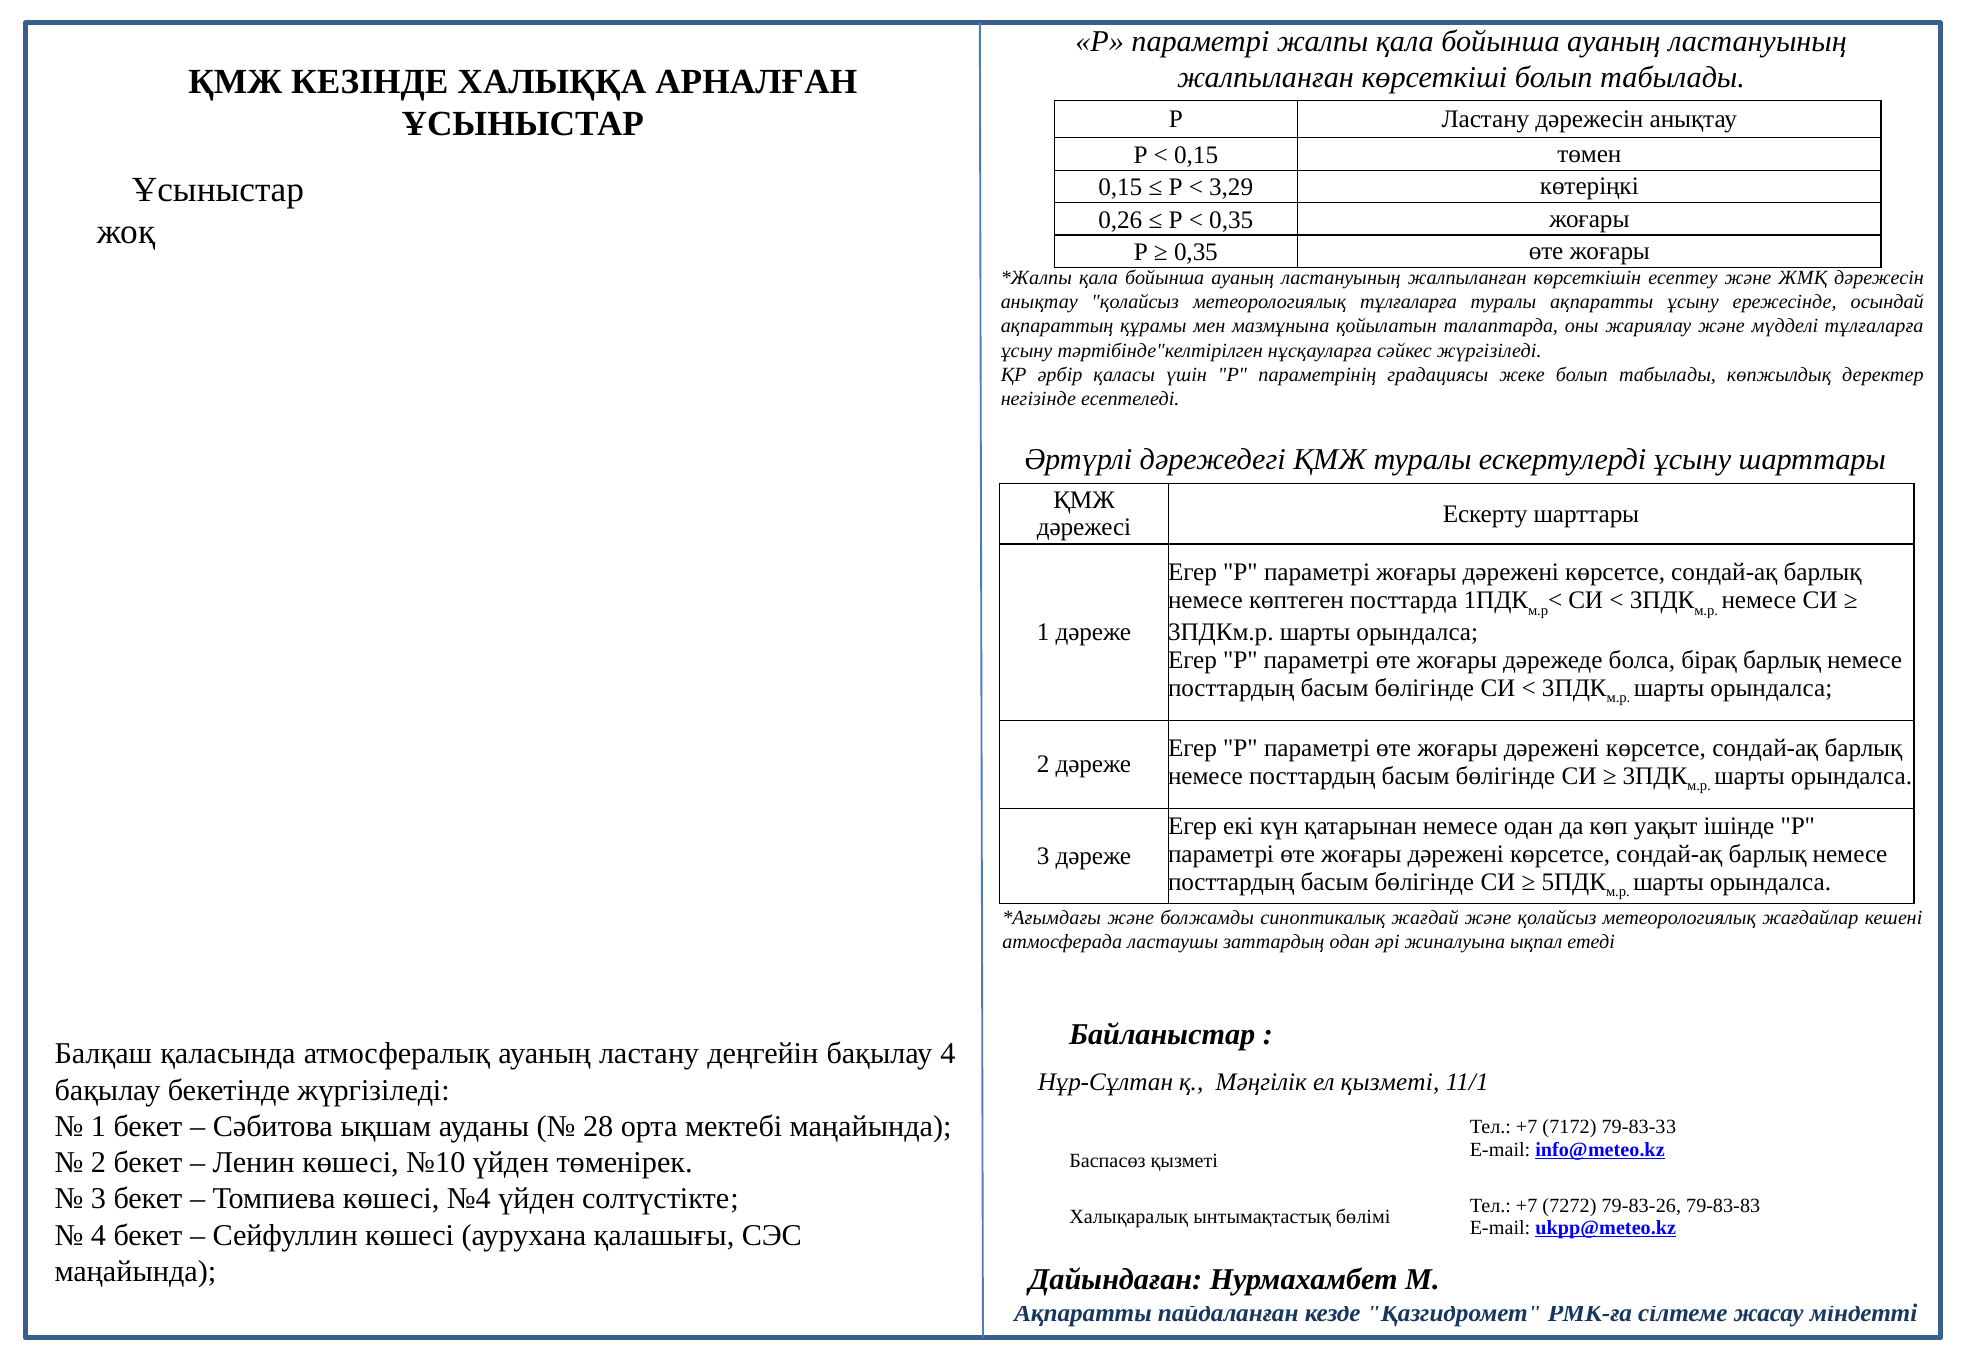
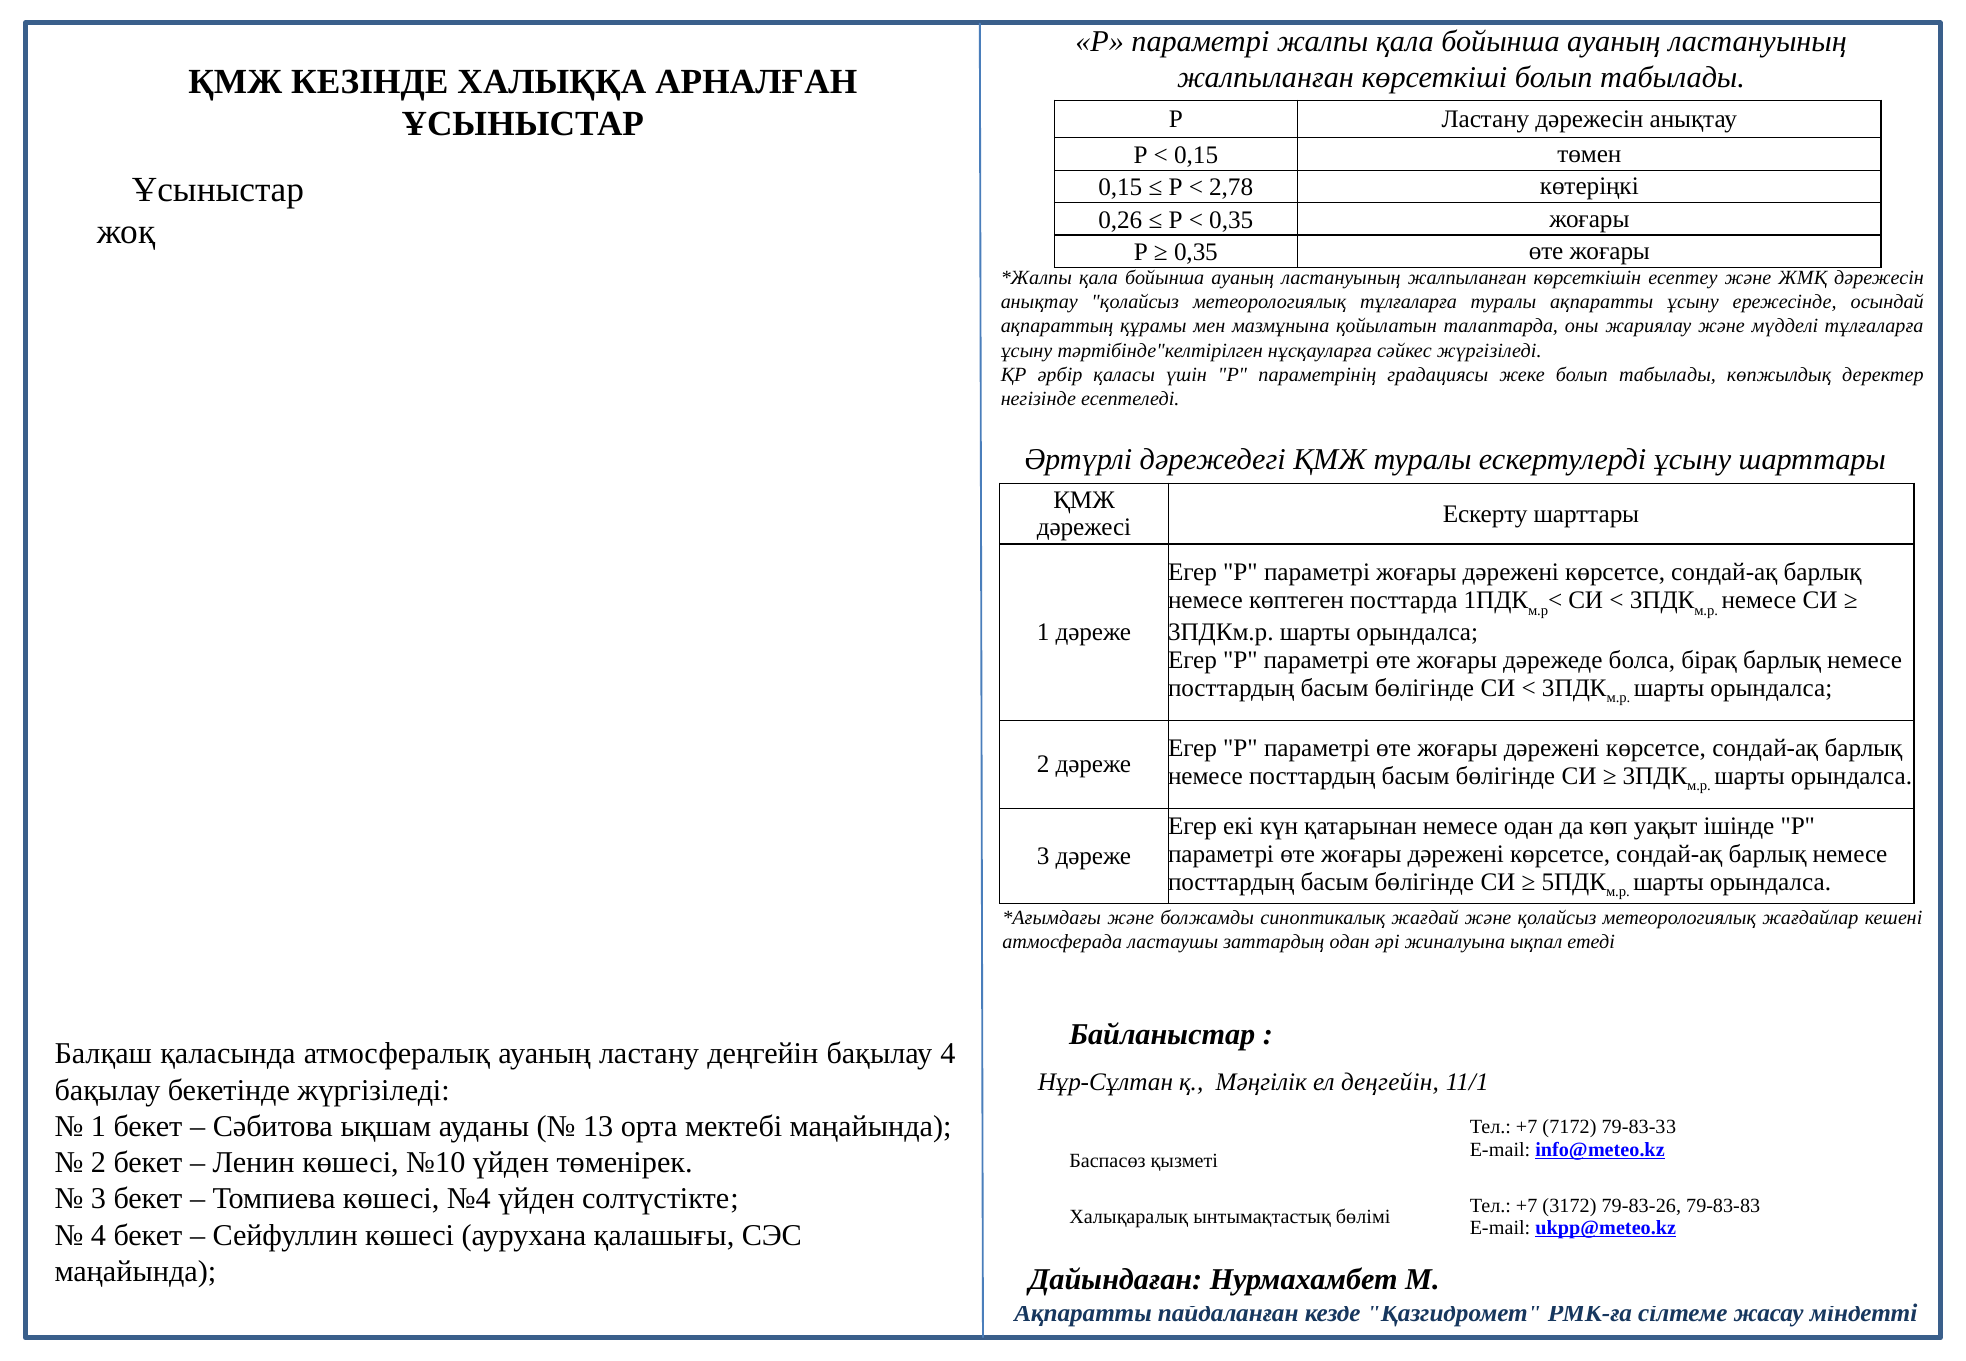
3,29: 3,29 -> 2,78
ел қызметі: қызметі -> деңгейін
28: 28 -> 13
7272: 7272 -> 3172
